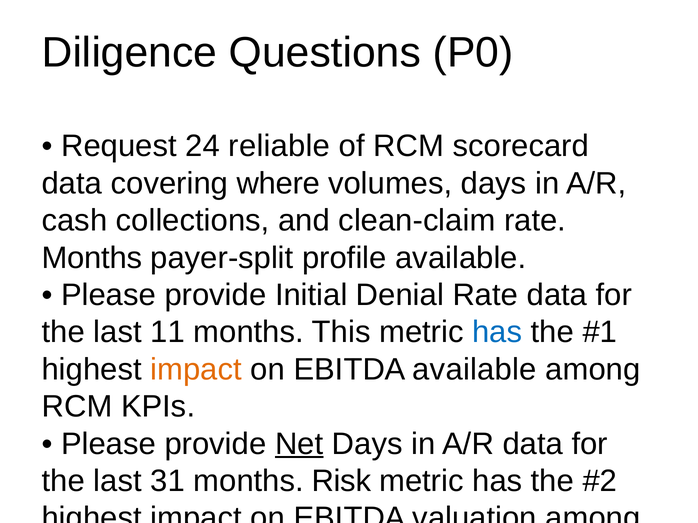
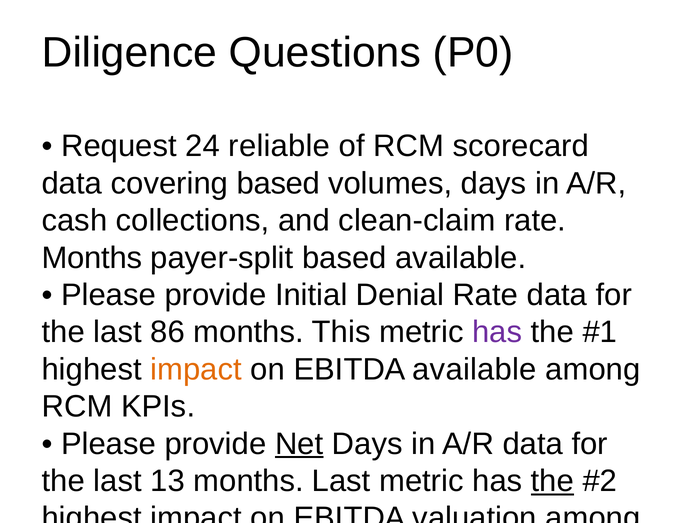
covering where: where -> based
payer-split profile: profile -> based
11: 11 -> 86
has at (497, 333) colour: blue -> purple
31: 31 -> 13
months Risk: Risk -> Last
the at (552, 481) underline: none -> present
